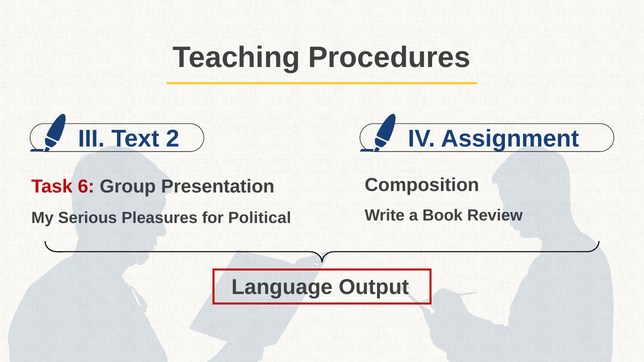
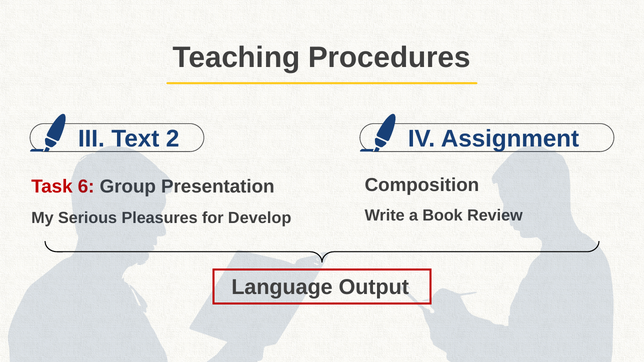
Political: Political -> Develop
